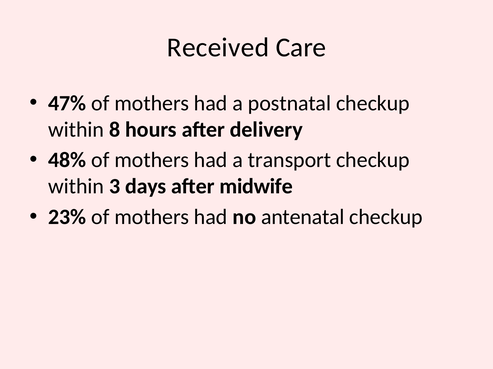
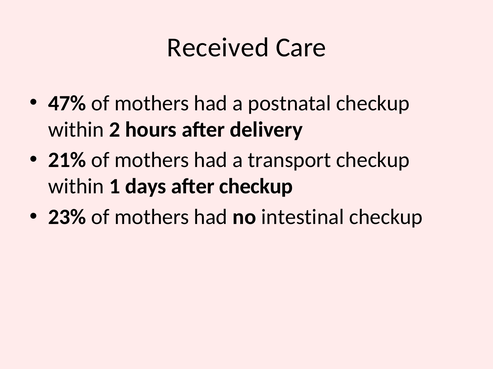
8: 8 -> 2
48%: 48% -> 21%
3: 3 -> 1
after midwife: midwife -> checkup
antenatal: antenatal -> intestinal
